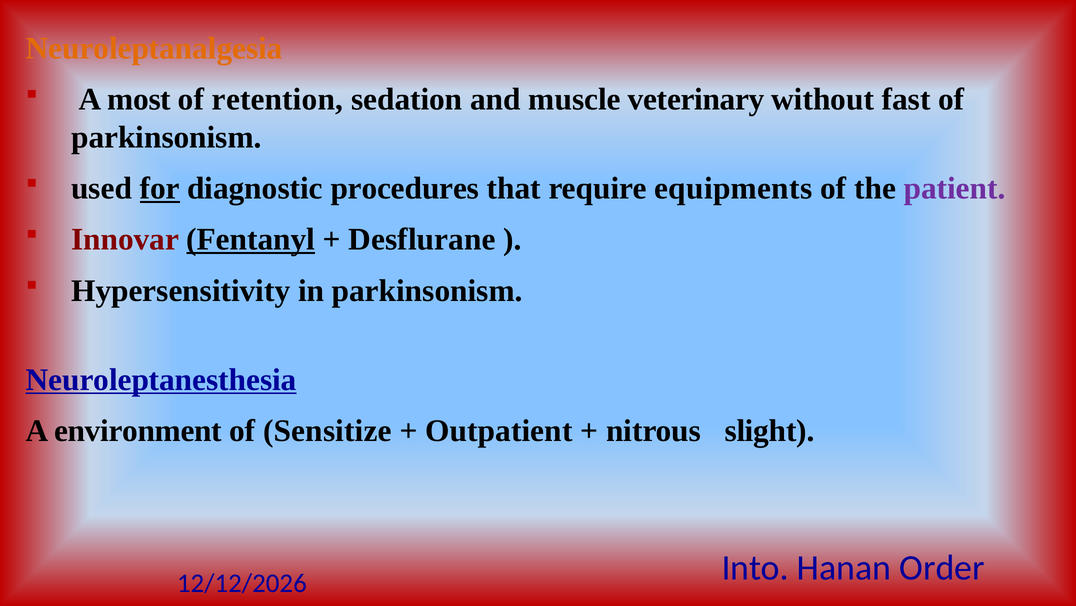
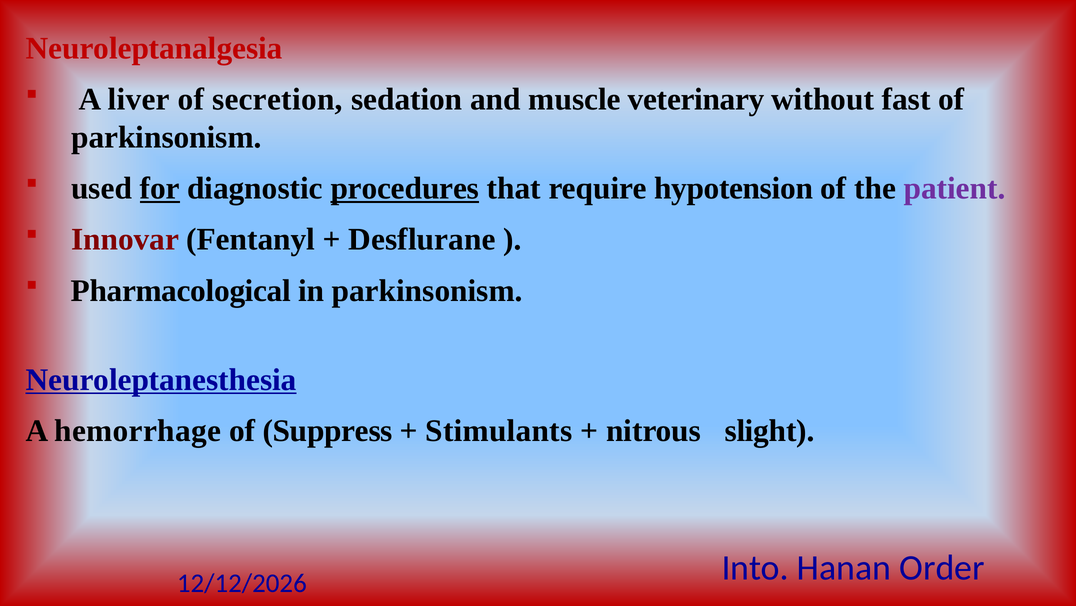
Neuroleptanalgesia colour: orange -> red
most: most -> liver
retention: retention -> secretion
procedures underline: none -> present
equipments: equipments -> hypotension
Fentanyl underline: present -> none
Hypersensitivity: Hypersensitivity -> Pharmacological
environment: environment -> hemorrhage
Sensitize: Sensitize -> Suppress
Outpatient: Outpatient -> Stimulants
